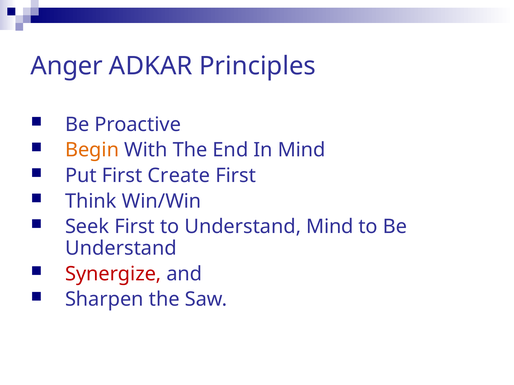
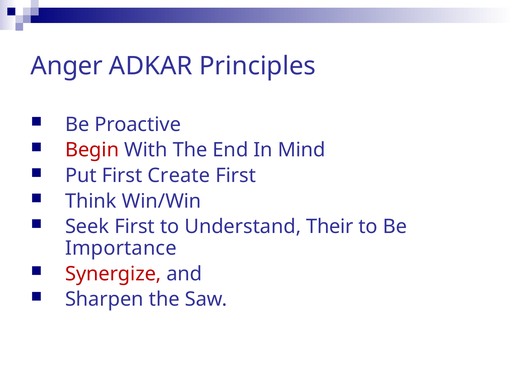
Begin colour: orange -> red
Understand Mind: Mind -> Their
Understand at (121, 249): Understand -> Importance
